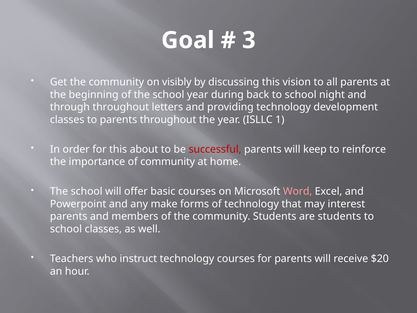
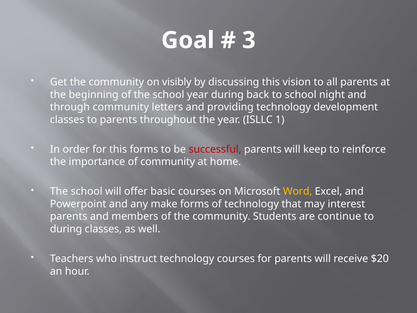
through throughout: throughout -> community
this about: about -> forms
Word colour: pink -> yellow
are students: students -> continue
school at (66, 229): school -> during
